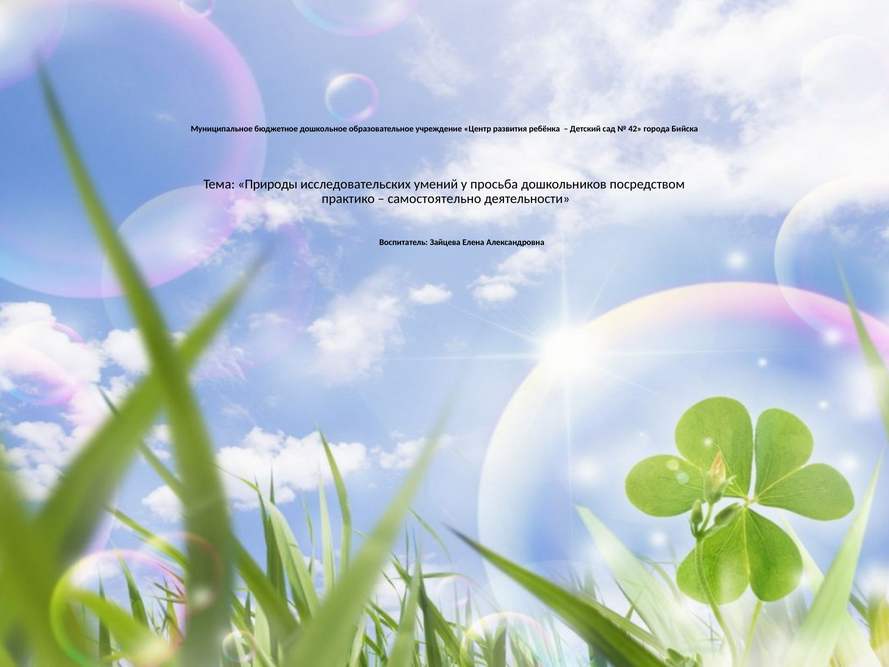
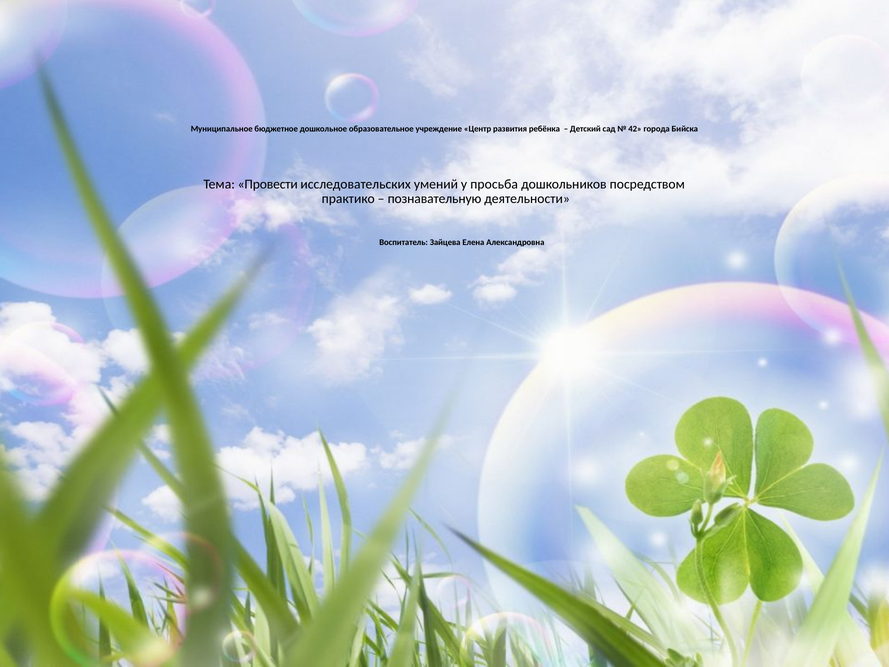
Природы: Природы -> Провести
самостоятельно: самостоятельно -> познавательную
